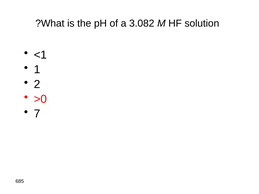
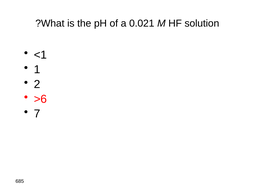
3.082: 3.082 -> 0.021
>0: >0 -> >6
